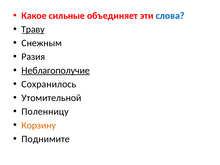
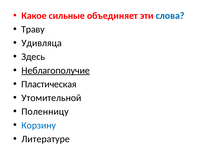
Траву underline: present -> none
Снежным: Снежным -> Удивляца
Разия: Разия -> Здесь
Сохранилось: Сохранилось -> Пластическая
Корзину colour: orange -> blue
Поднимите: Поднимите -> Литературе
